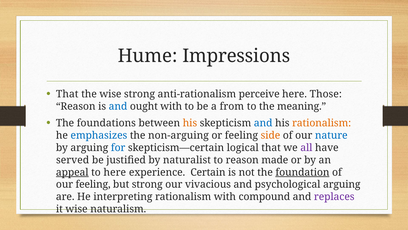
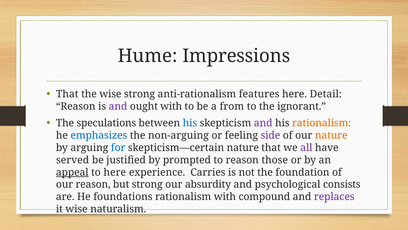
perceive: perceive -> features
Those: Those -> Detail
and at (118, 106) colour: blue -> purple
meaning: meaning -> ignorant
foundations: foundations -> speculations
his at (190, 123) colour: orange -> blue
and at (263, 123) colour: blue -> purple
side colour: orange -> purple
nature at (331, 135) colour: blue -> orange
skepticism—certain logical: logical -> nature
naturalist: naturalist -> prompted
made: made -> those
Certain: Certain -> Carries
foundation underline: present -> none
our feeling: feeling -> reason
vivacious: vivacious -> absurdity
psychological arguing: arguing -> consists
interpreting: interpreting -> foundations
